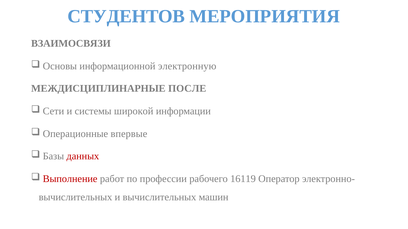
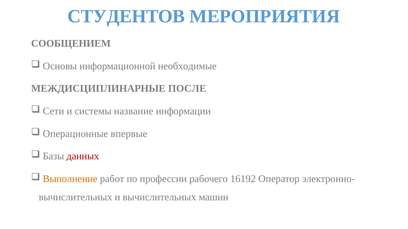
ВЗАИМОСВЯЗИ: ВЗАИМОСВЯЗИ -> СООБЩЕНИЕМ
электронную: электронную -> необходимые
широкой: широкой -> название
Выполнение colour: red -> orange
16119: 16119 -> 16192
